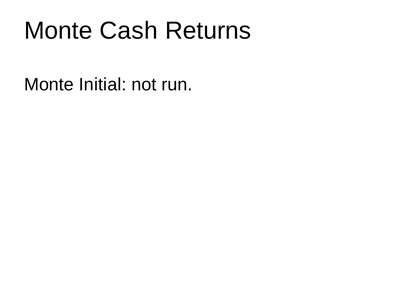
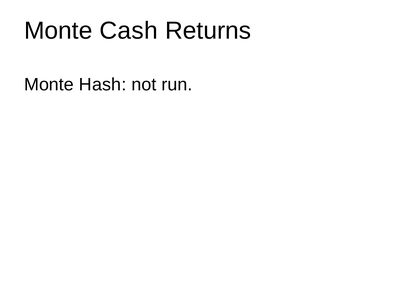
Initial: Initial -> Hash
